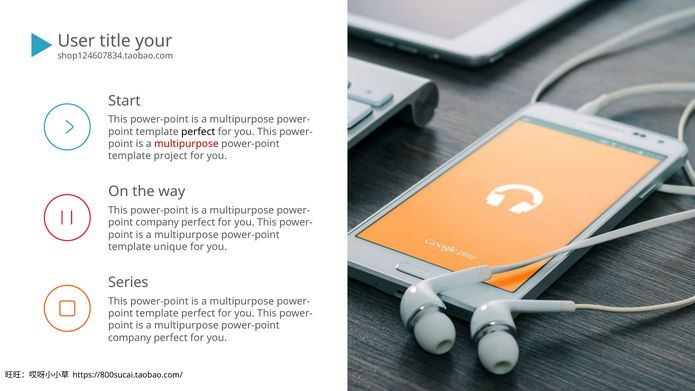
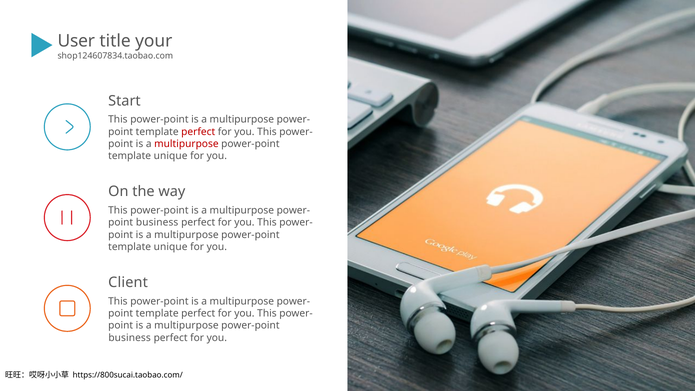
perfect at (198, 132) colour: black -> red
project at (171, 156): project -> unique
company at (157, 223): company -> business
Series: Series -> Client
company at (130, 338): company -> business
